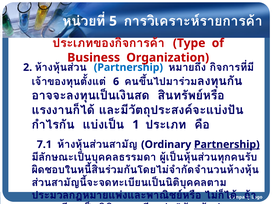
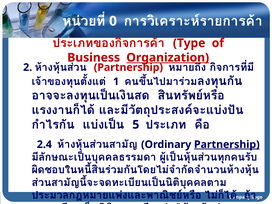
5: 5 -> 0
Organization underline: none -> present
Partnership at (128, 67) colour: blue -> red
6: 6 -> 1
1: 1 -> 5
7.1: 7.1 -> 2.4
